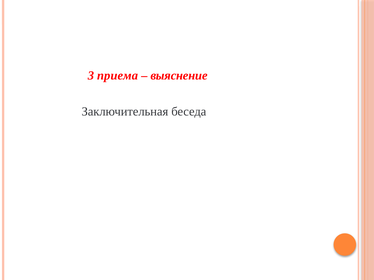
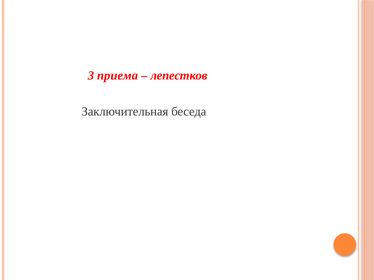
выяснение: выяснение -> лепестков
